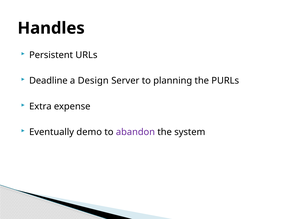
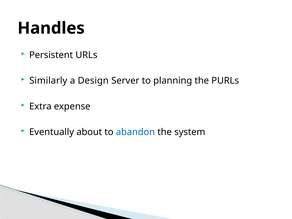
Deadline: Deadline -> Similarly
demo: demo -> about
abandon colour: purple -> blue
